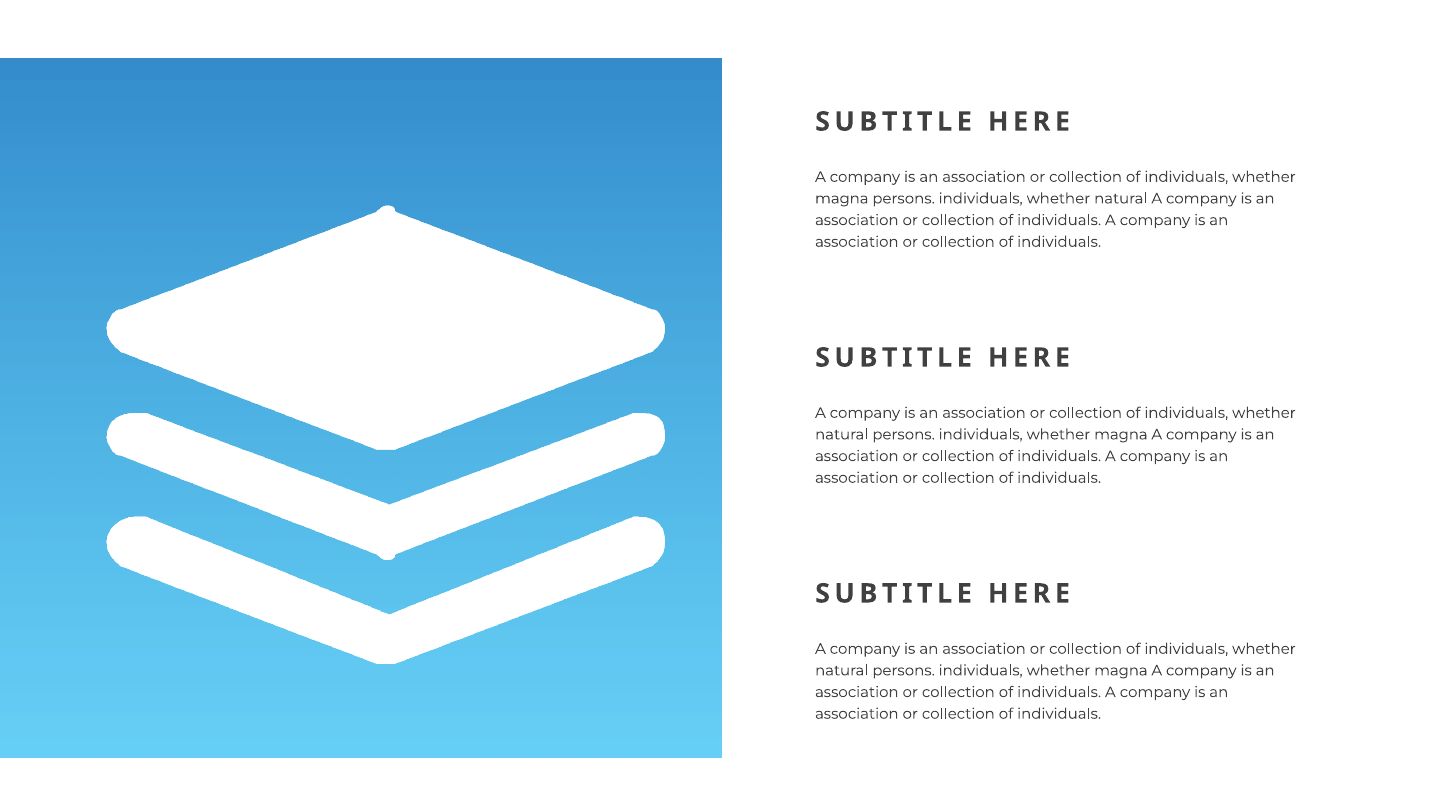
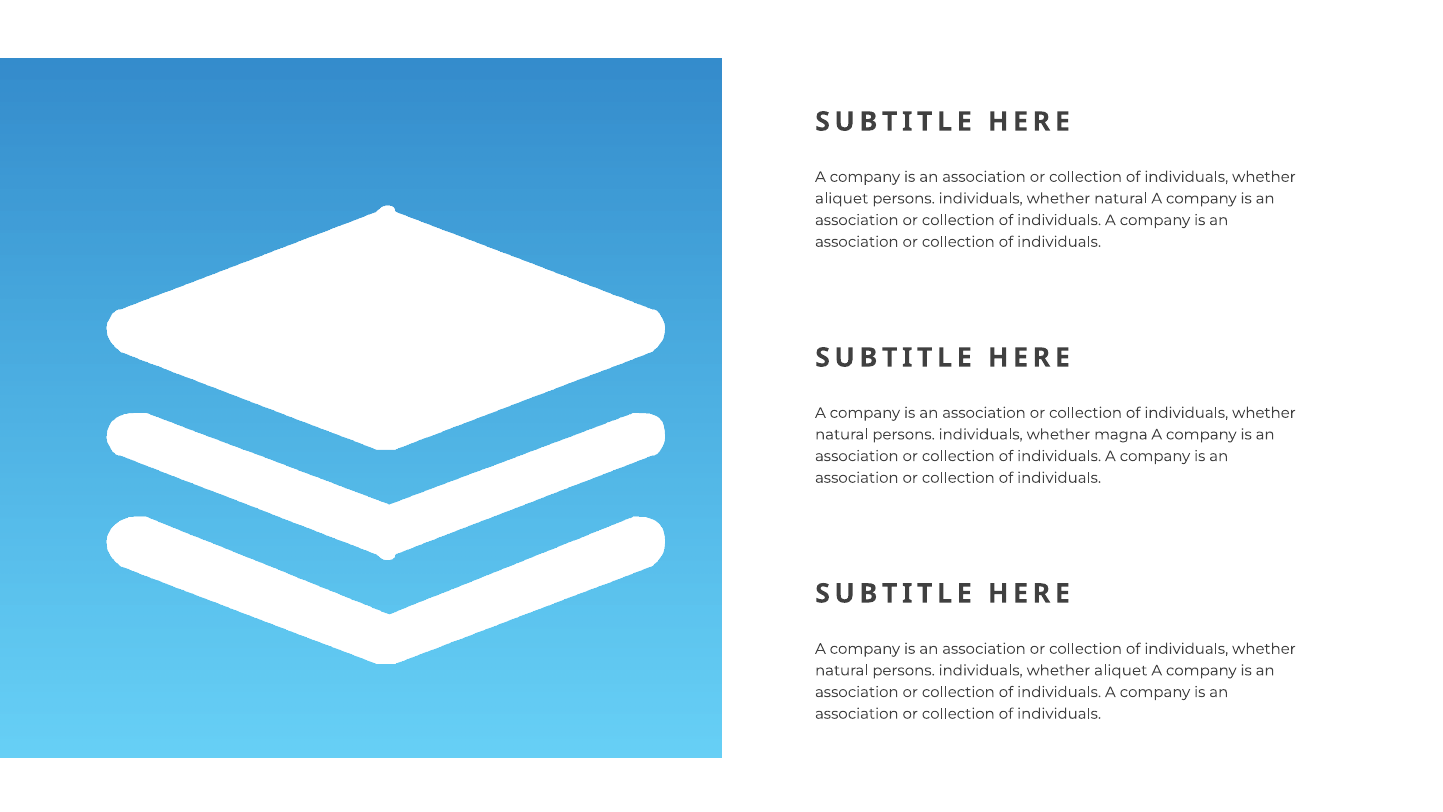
magna at (842, 198): magna -> aliquet
magna at (1121, 670): magna -> aliquet
